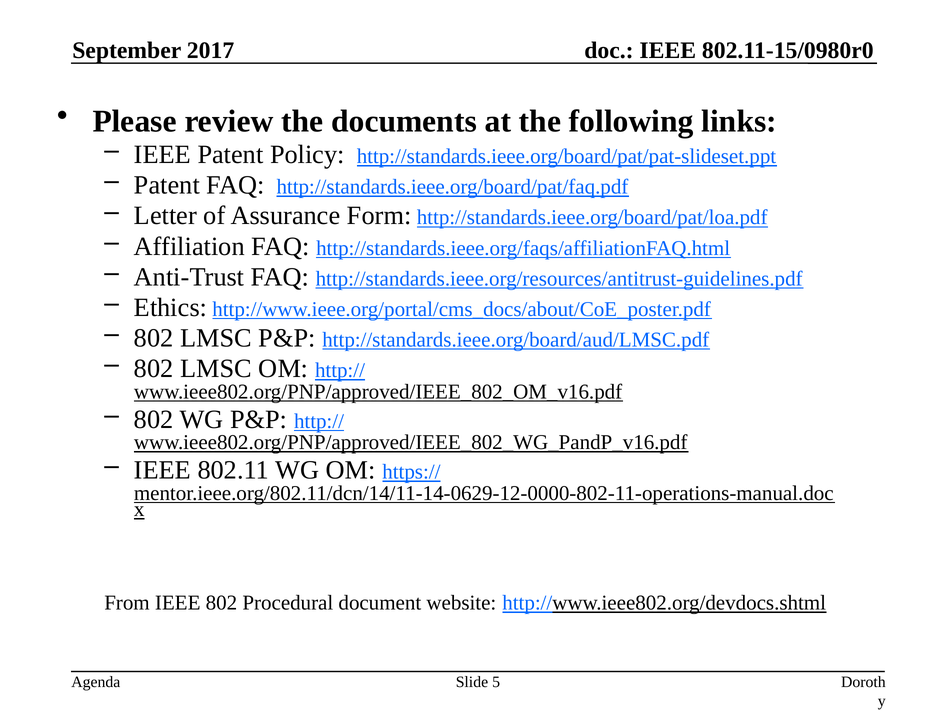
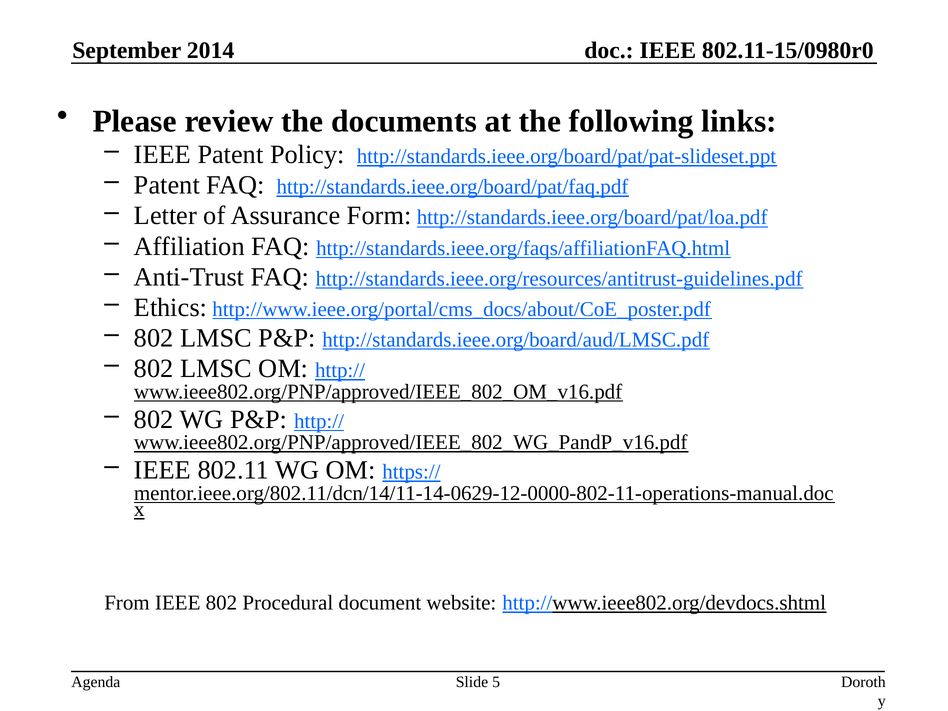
2017: 2017 -> 2014
